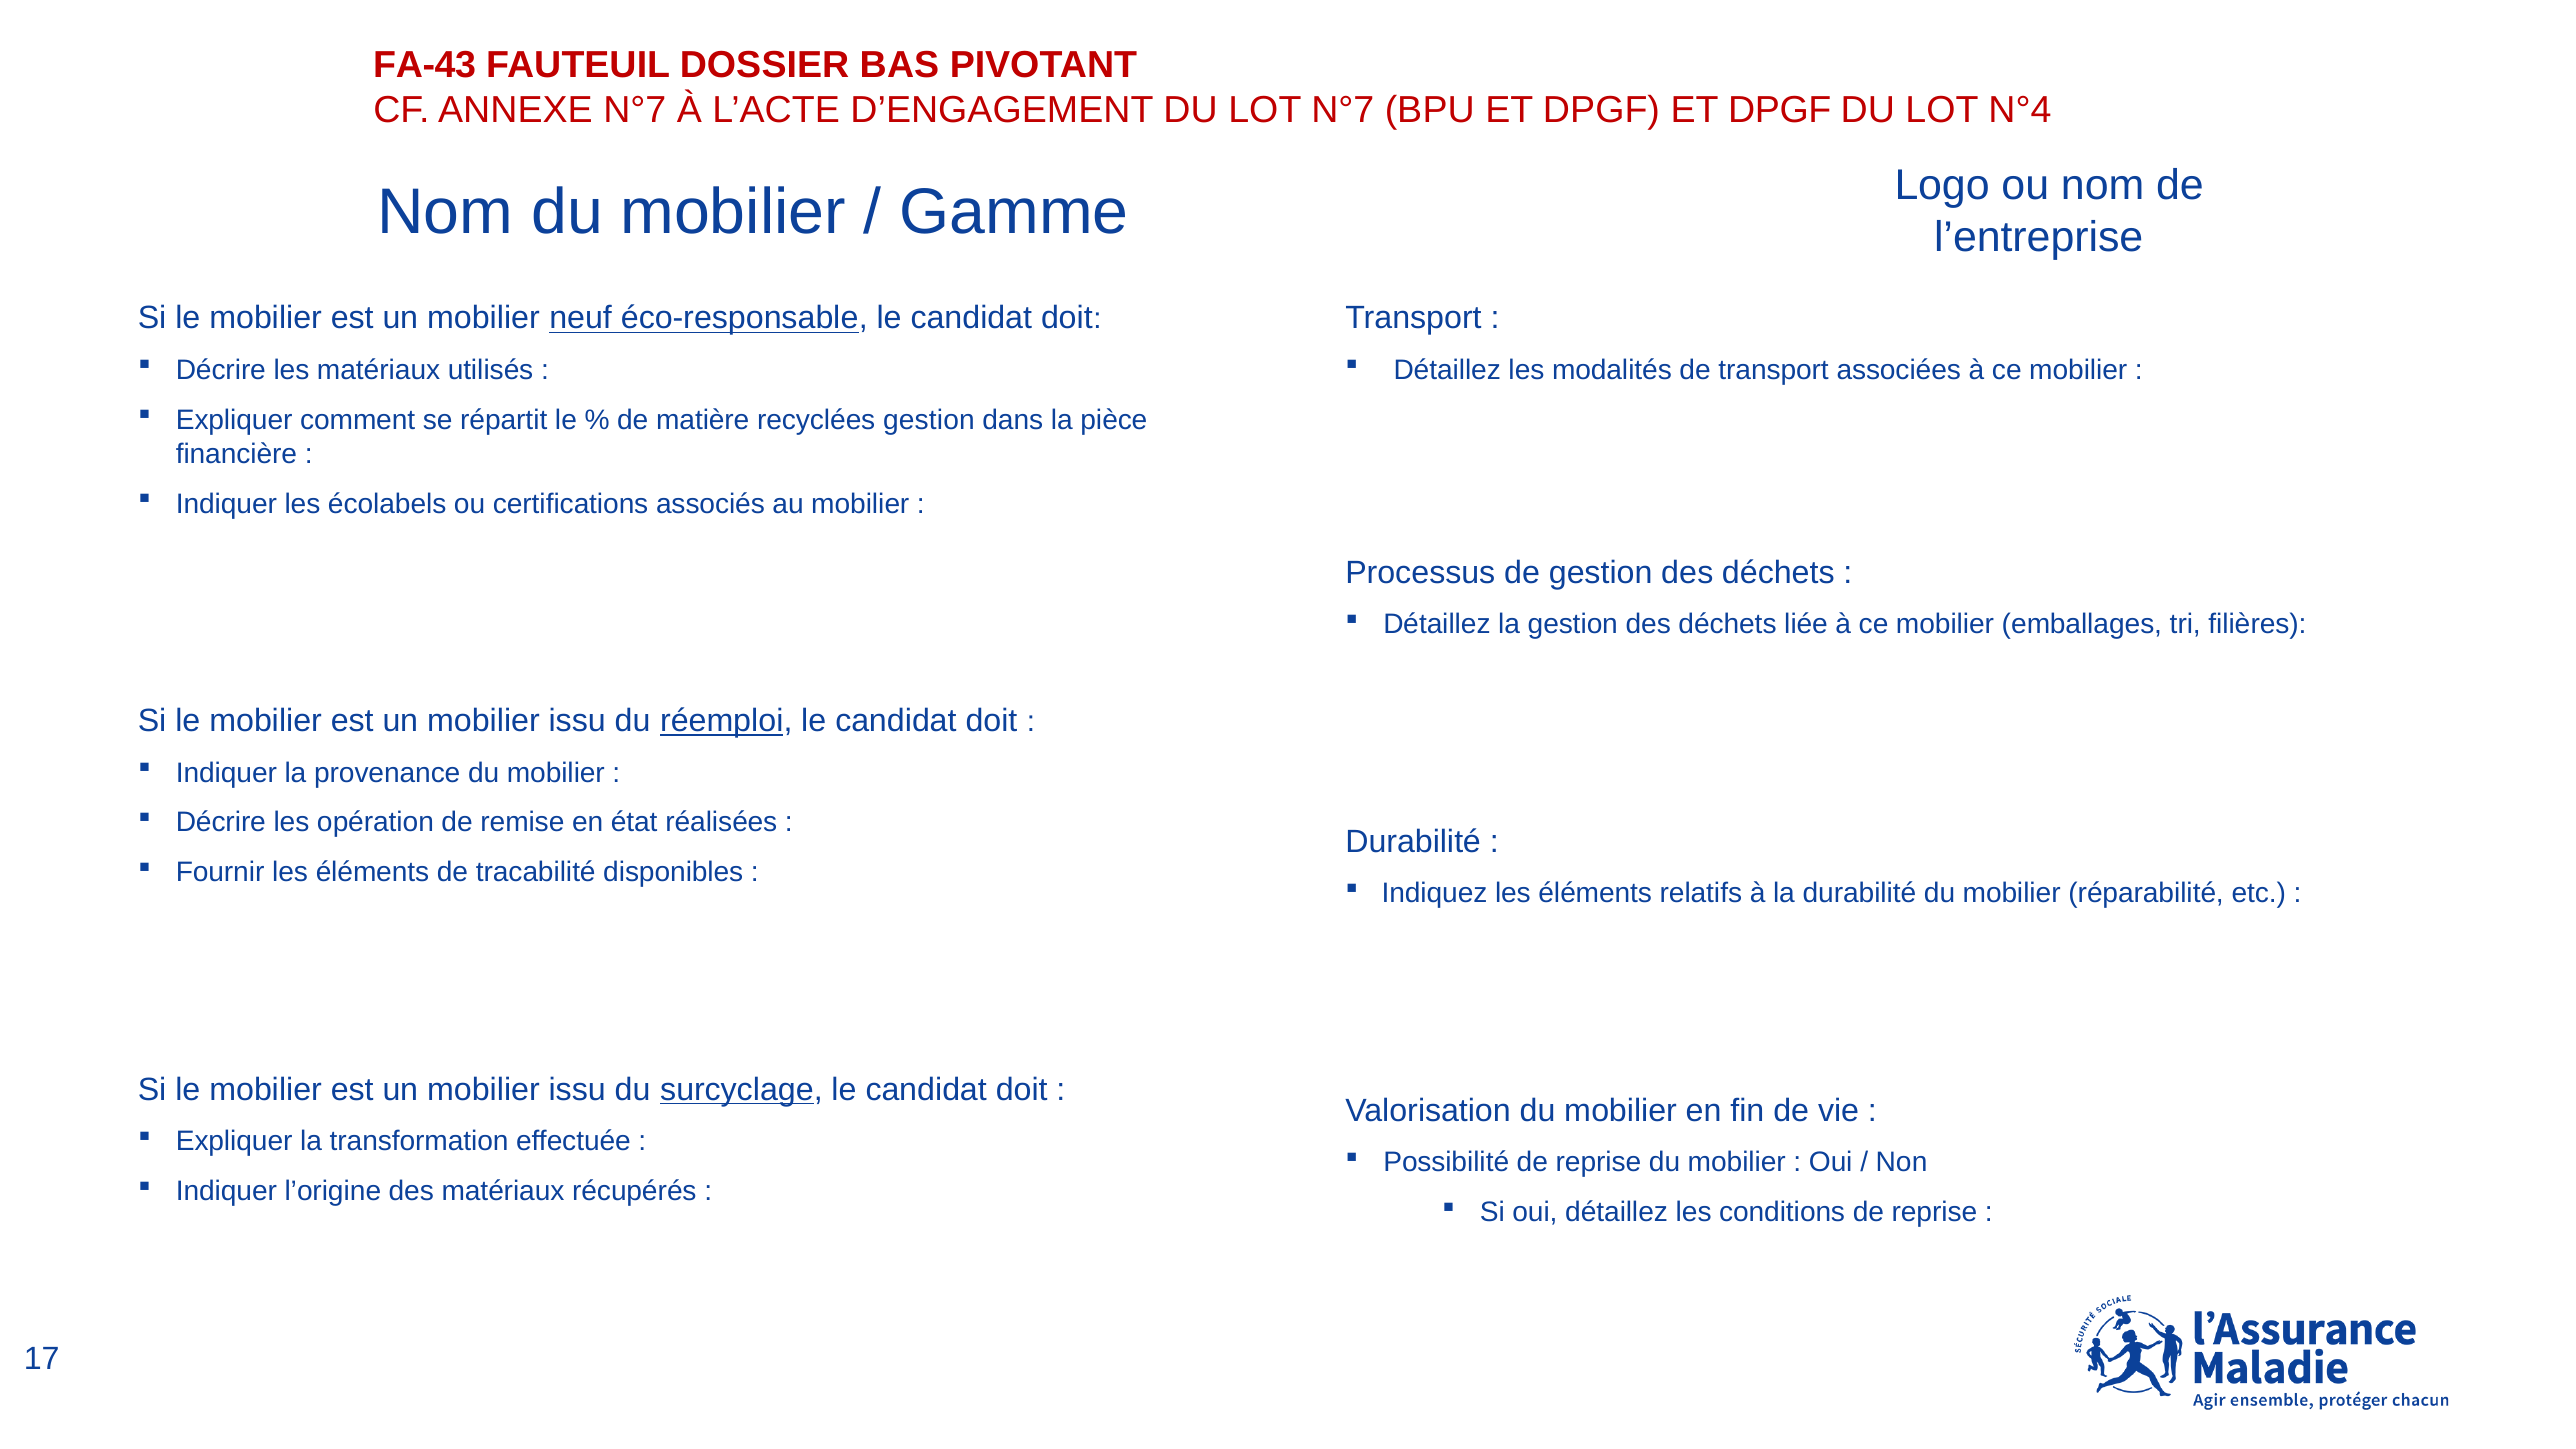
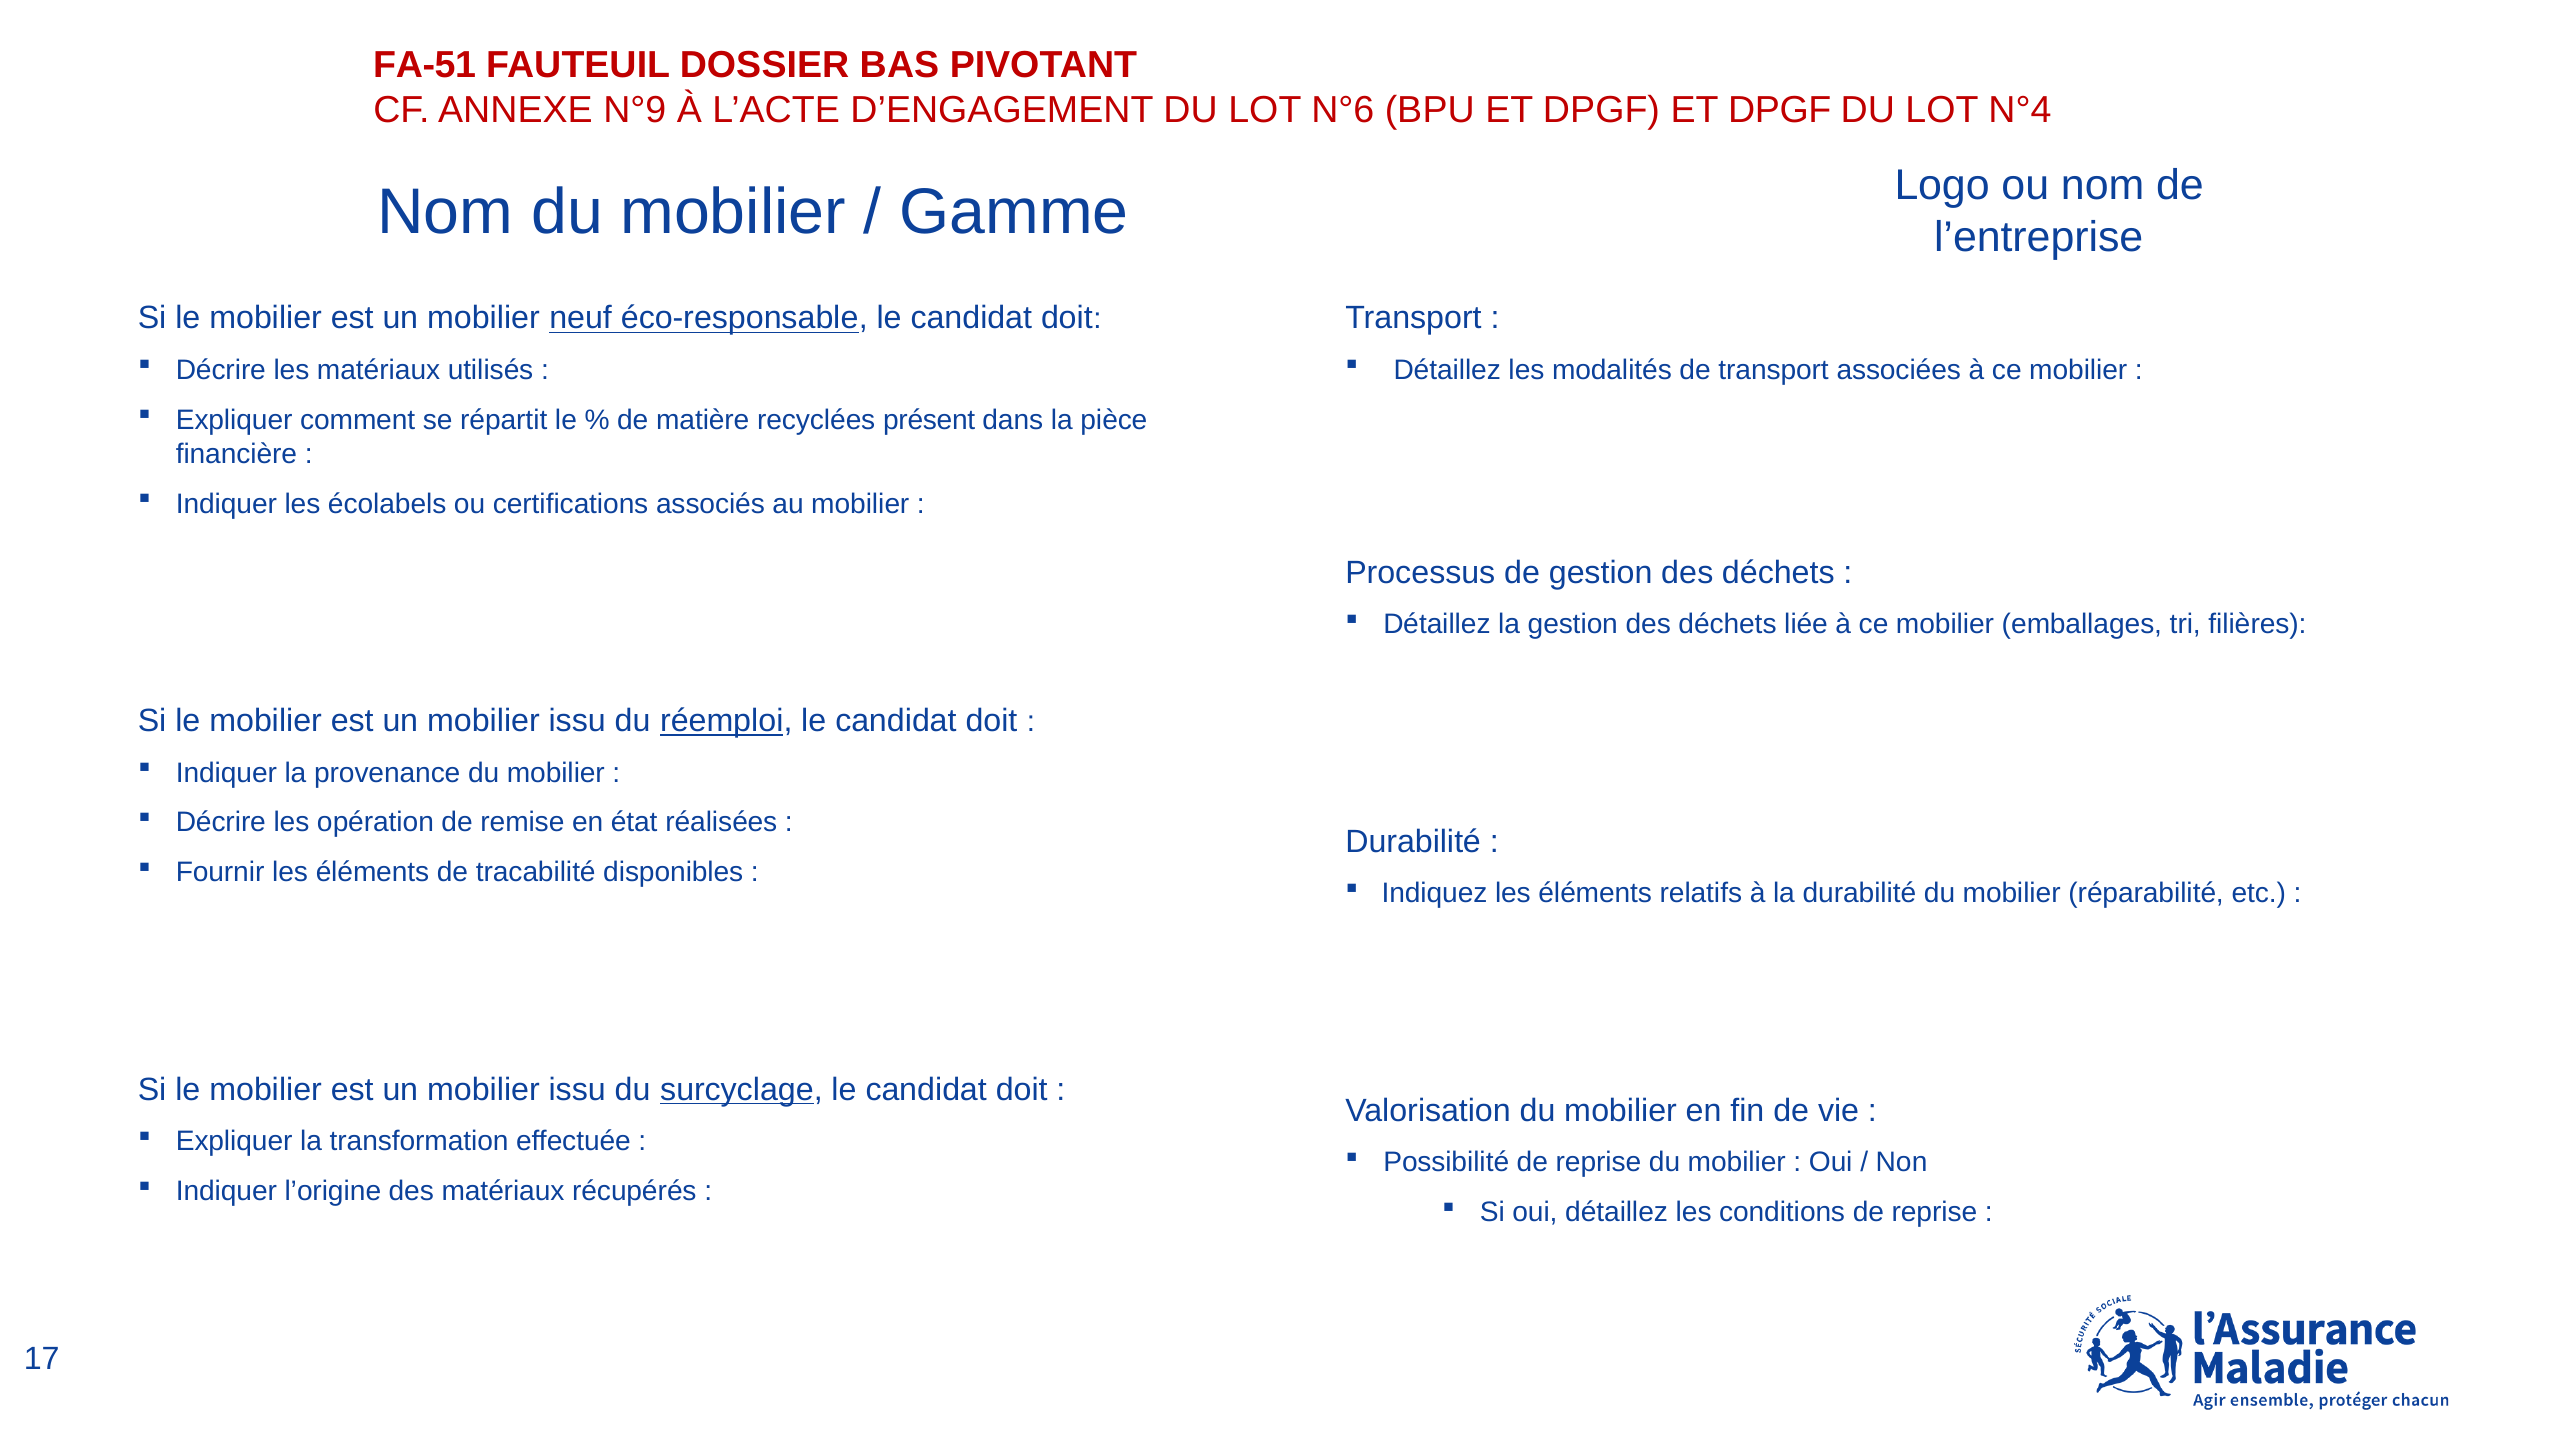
FA-43: FA-43 -> FA-51
ANNEXE N°7: N°7 -> N°9
LOT N°7: N°7 -> N°6
recyclées gestion: gestion -> présent
